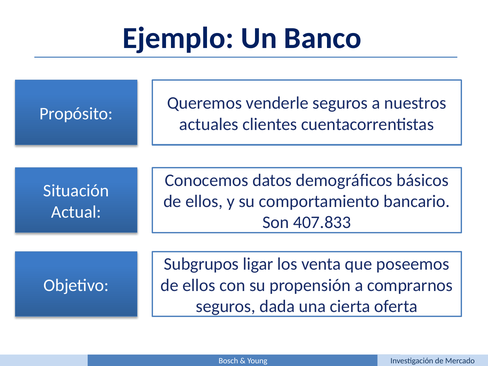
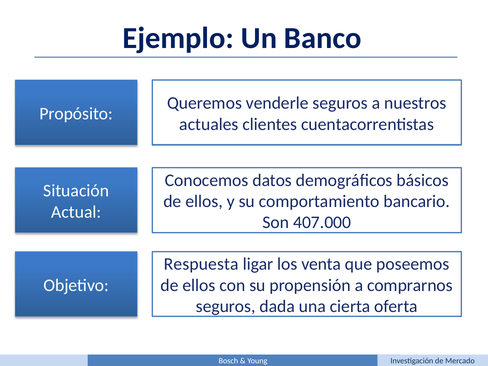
407.833: 407.833 -> 407.000
Subgrupos: Subgrupos -> Respuesta
